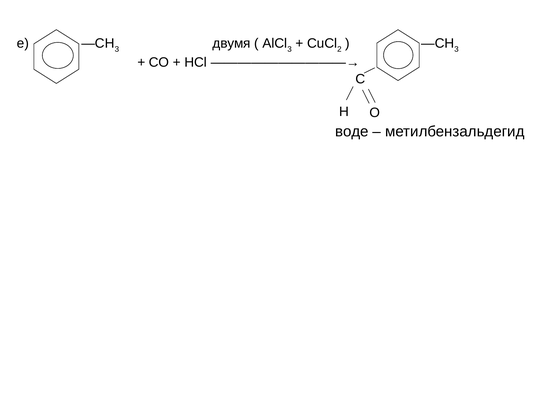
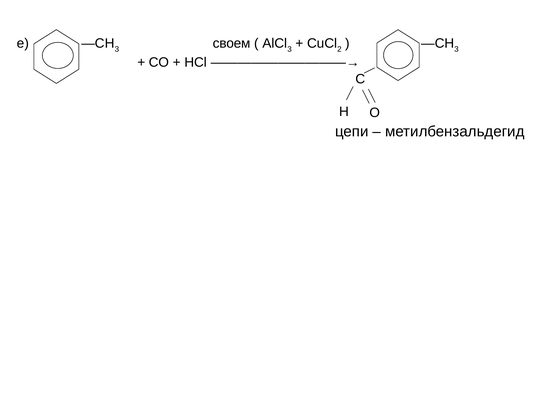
двумя: двумя -> своем
воде: воде -> цепи
